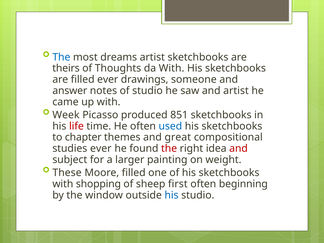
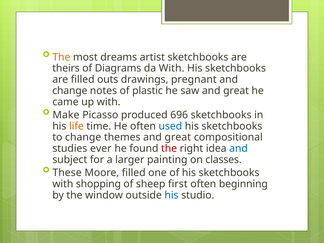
The at (61, 57) colour: blue -> orange
Thoughts: Thoughts -> Diagrams
filled ever: ever -> outs
someone: someone -> pregnant
answer at (70, 91): answer -> change
of studio: studio -> plastic
saw and artist: artist -> great
Week: Week -> Make
851: 851 -> 696
life colour: red -> orange
to chapter: chapter -> change
and at (239, 148) colour: red -> blue
weight: weight -> classes
